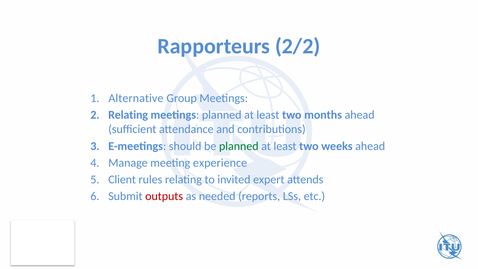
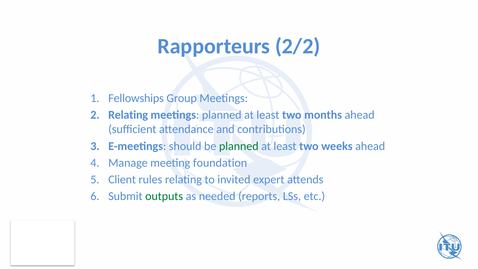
Alternative: Alternative -> Fellowships
experience: experience -> foundation
outputs colour: red -> green
